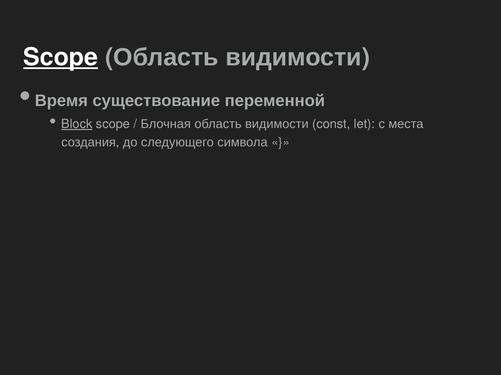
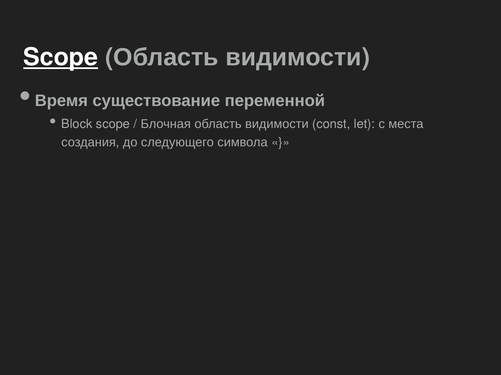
Block underline: present -> none
